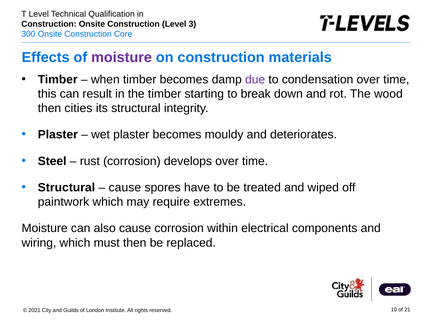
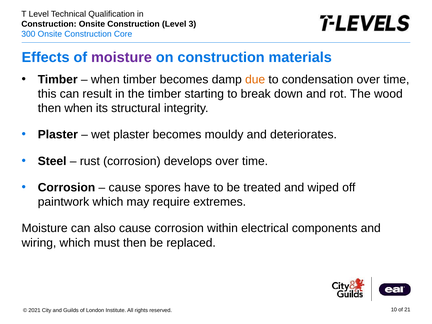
due colour: purple -> orange
then cities: cities -> when
Structural at (66, 188): Structural -> Corrosion
